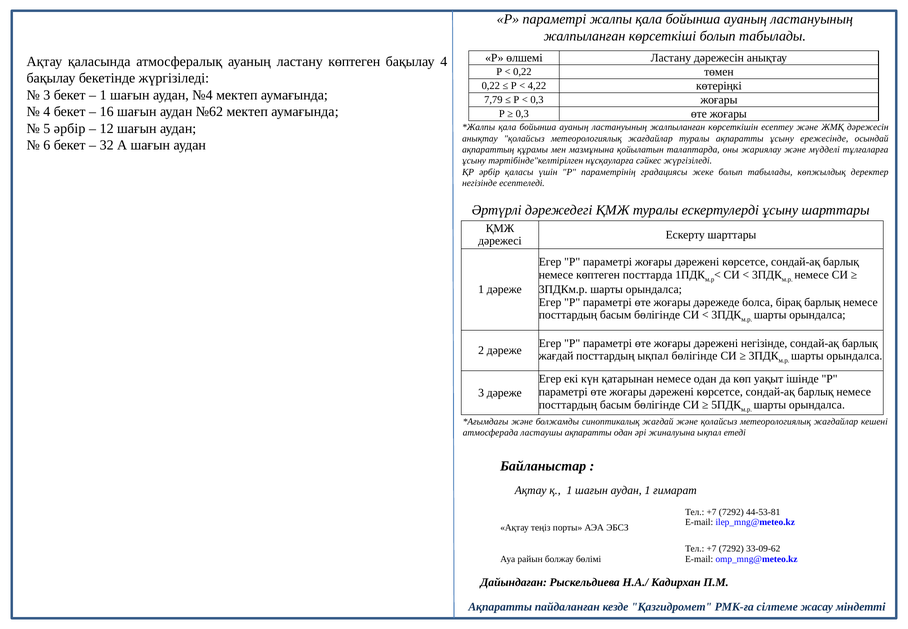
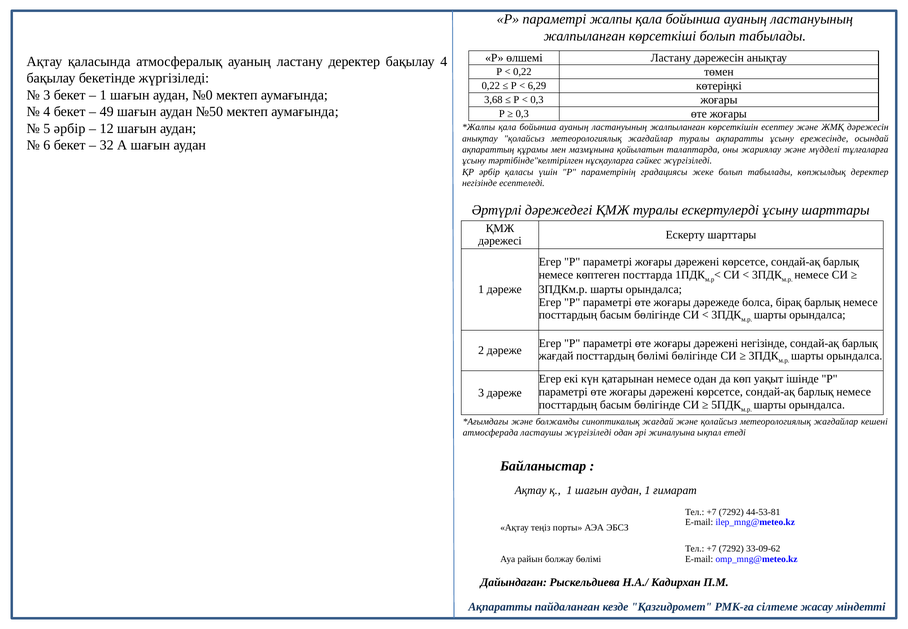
ластану көптеген: көптеген -> деректер
4,22: 4,22 -> 6,29
№4: №4 -> №0
7,79: 7,79 -> 3,68
16: 16 -> 49
№62: №62 -> №50
посттардың ықпал: ықпал -> бөлімі
ластаушы ақпаратты: ақпаратты -> жүргізіледі
